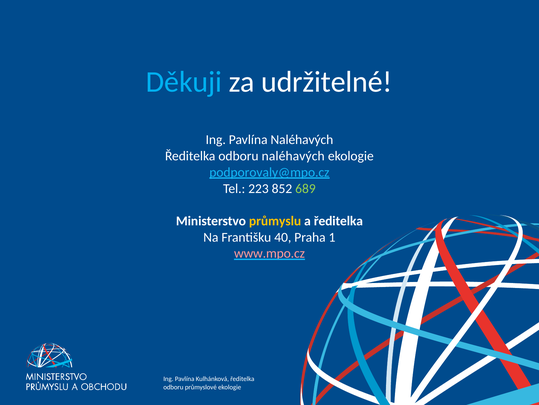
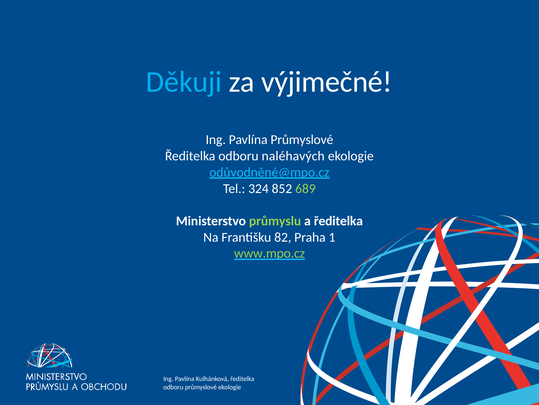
udržitelné: udržitelné -> výjimečné
Pavlína Naléhavých: Naléhavých -> Průmyslové
podporovaly@mpo.cz: podporovaly@mpo.cz -> odůvodněné@mpo.cz
223: 223 -> 324
průmyslu colour: yellow -> light green
40: 40 -> 82
www.mpo.cz colour: pink -> light green
